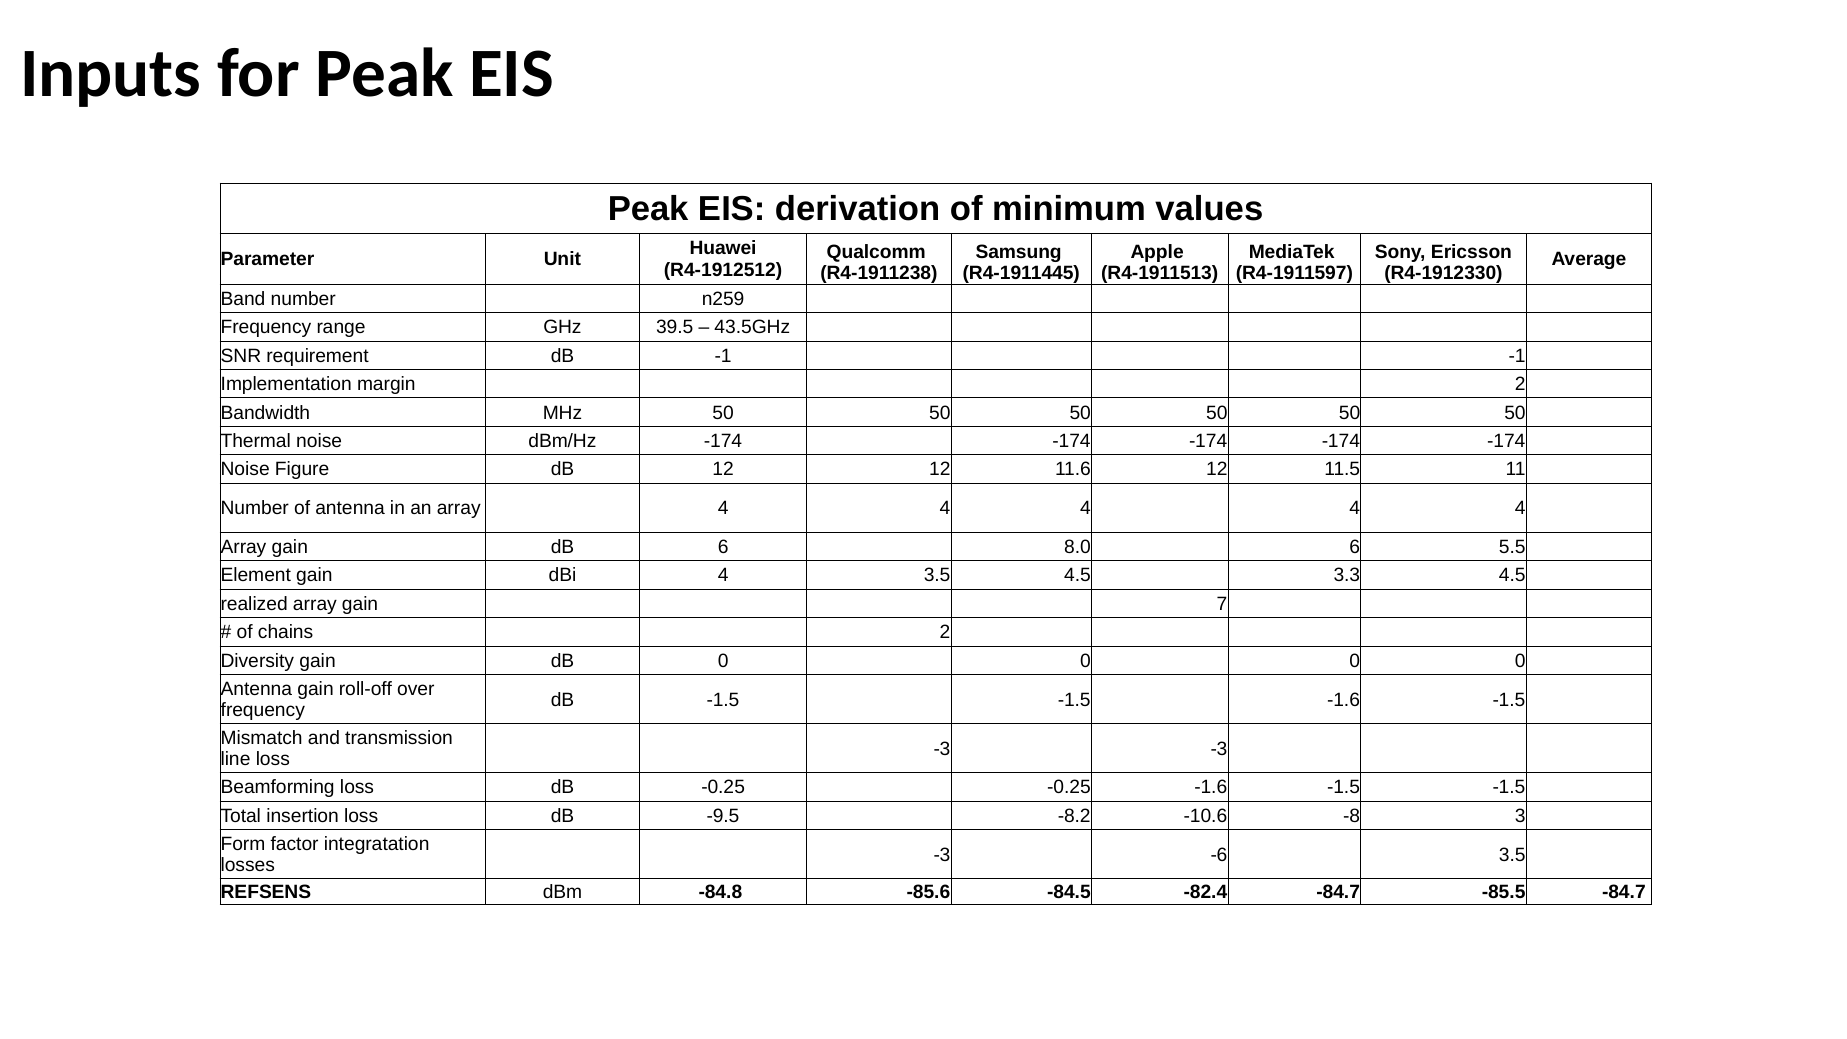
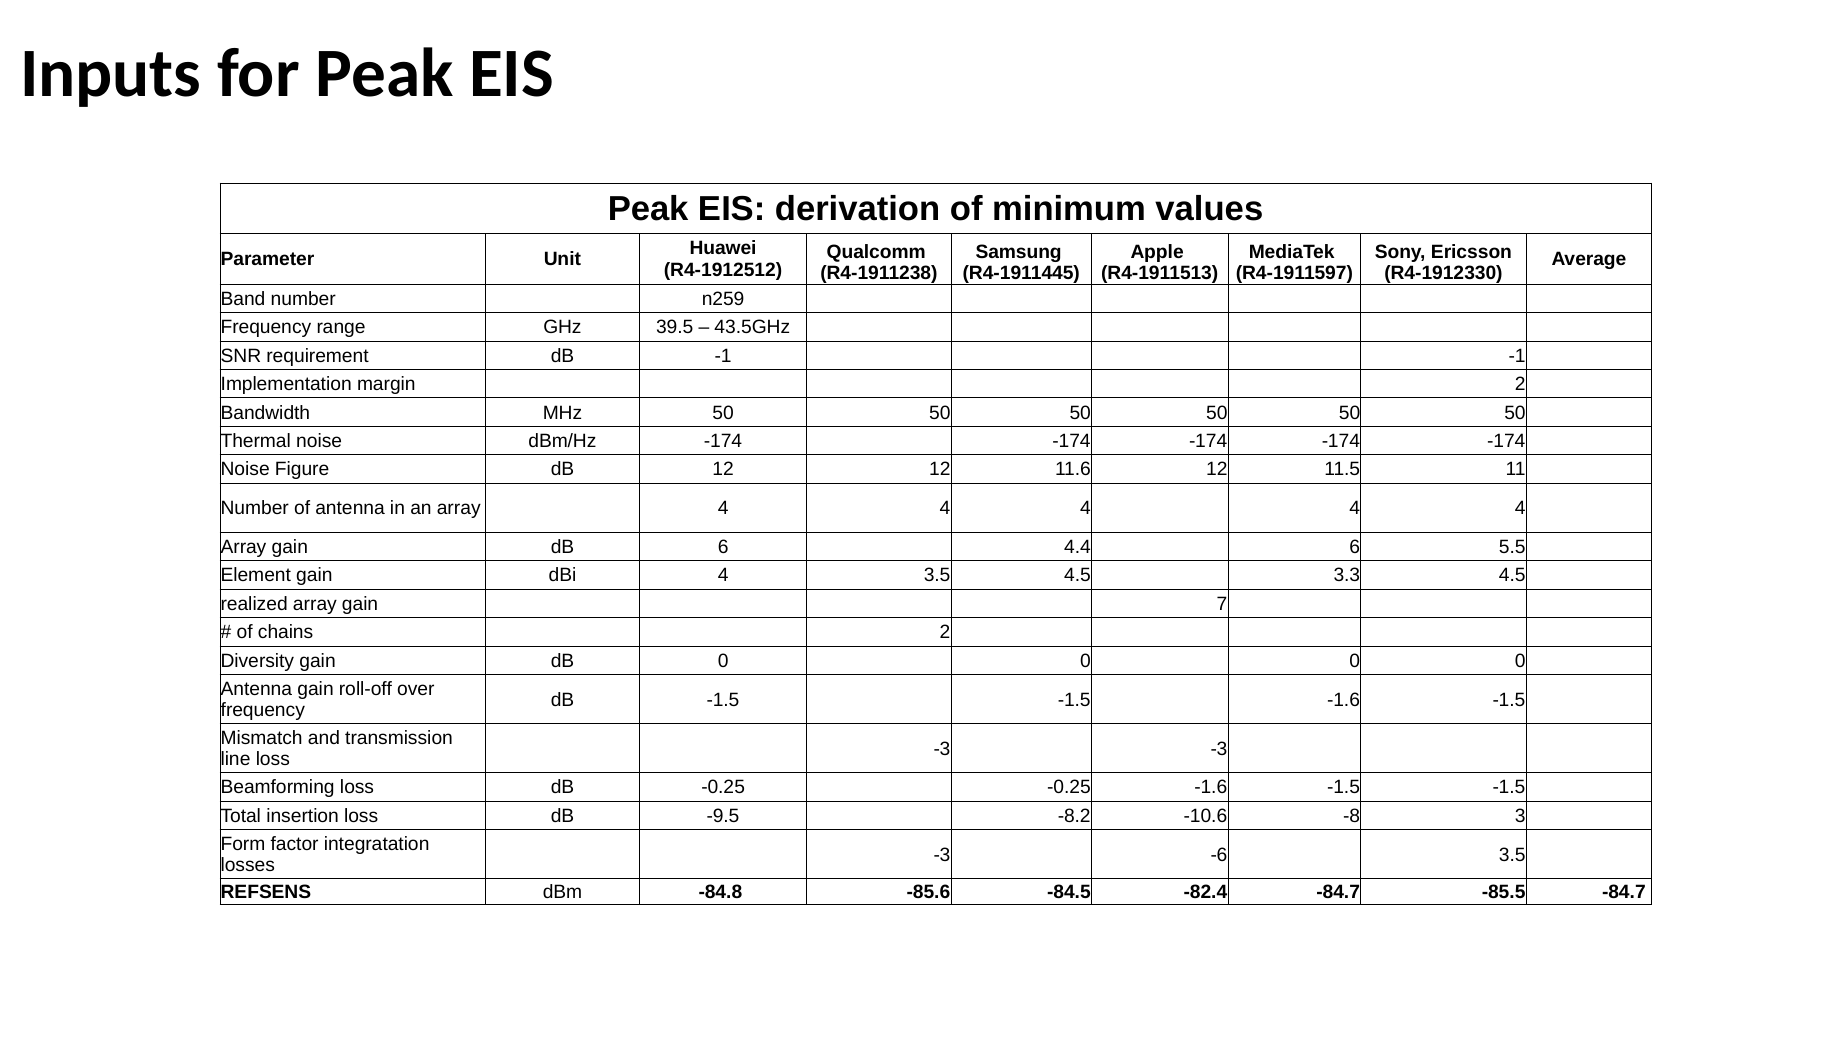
8.0: 8.0 -> 4.4
